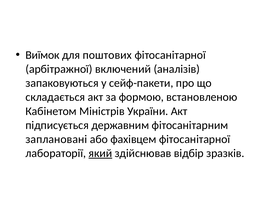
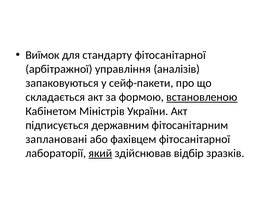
поштових: поштових -> стандарту
включений: включений -> управління
встановленою underline: none -> present
